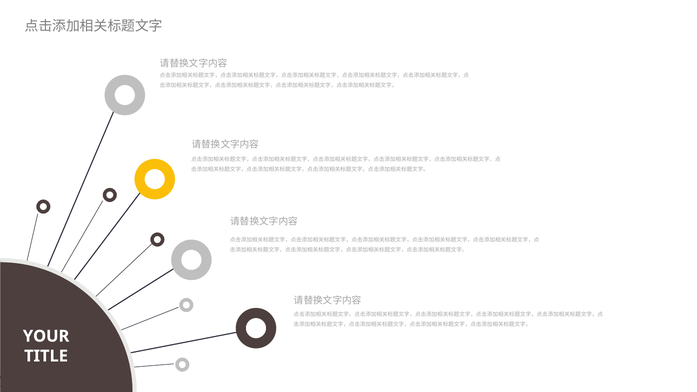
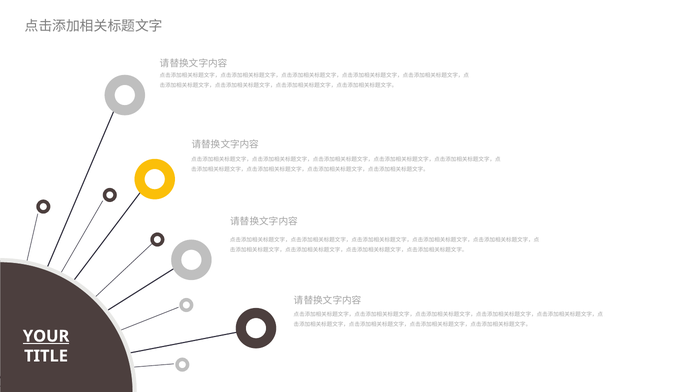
YOUR underline: none -> present
